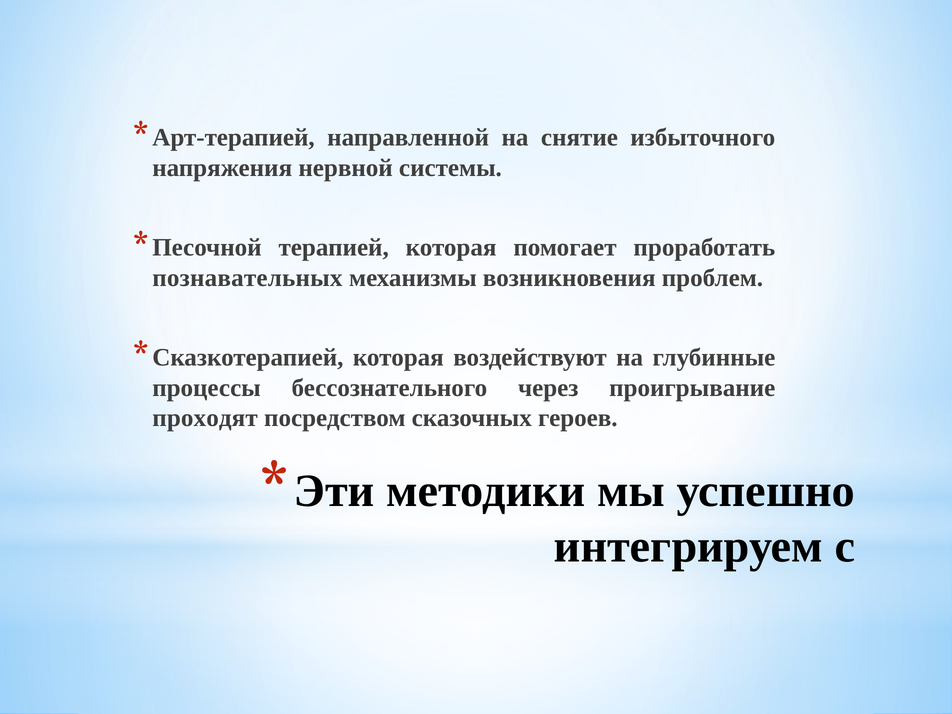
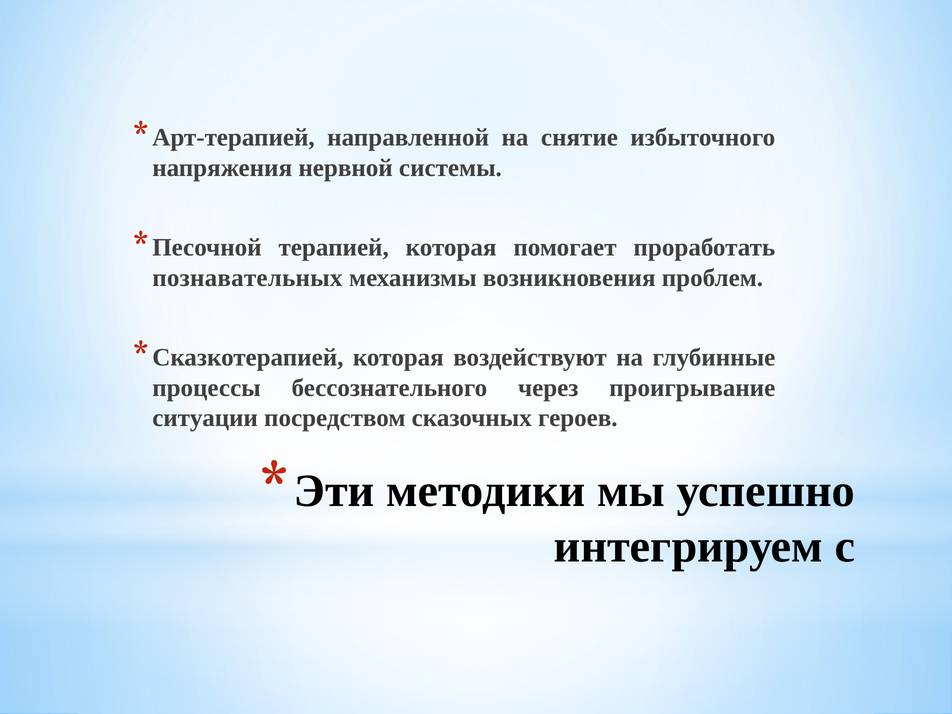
проходят: проходят -> ситуации
